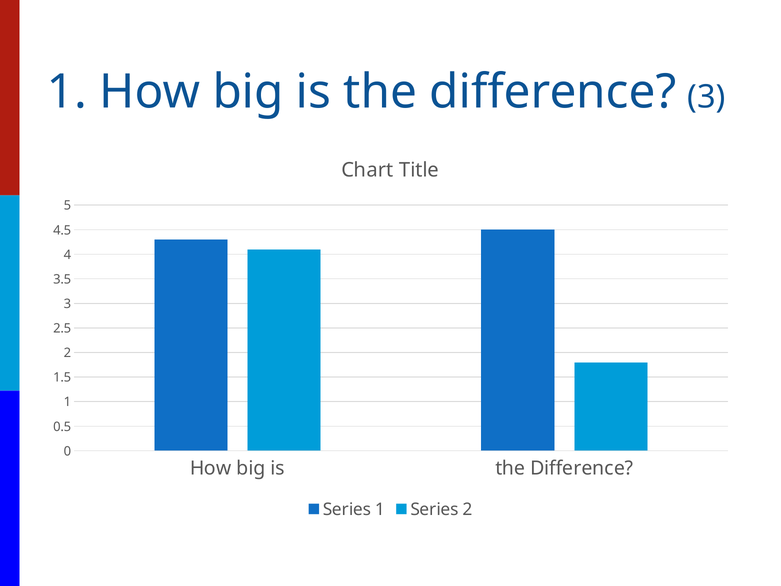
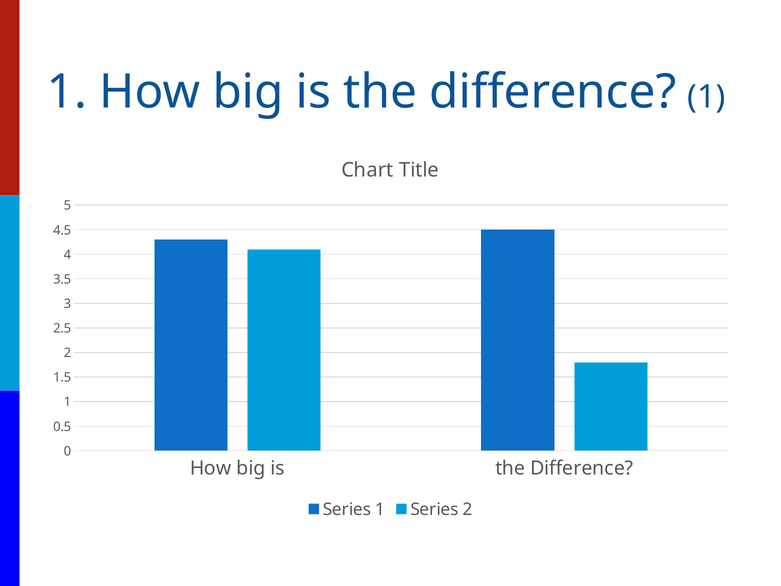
difference 3: 3 -> 1
